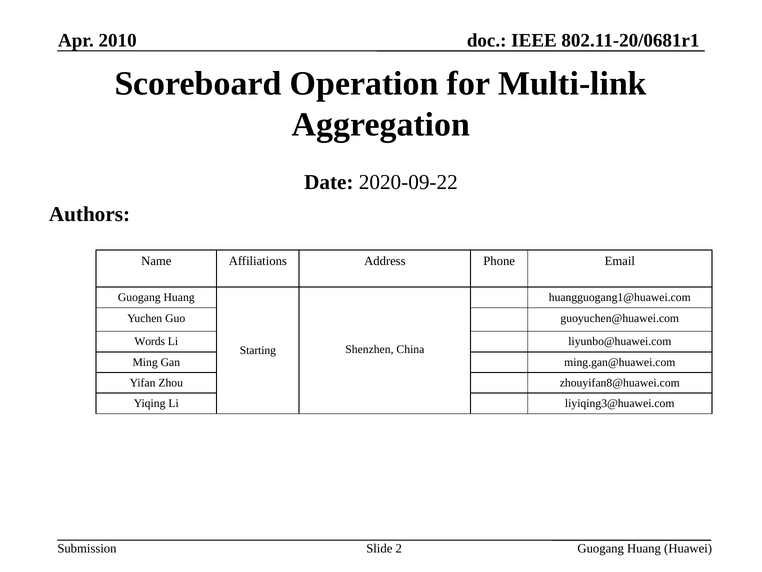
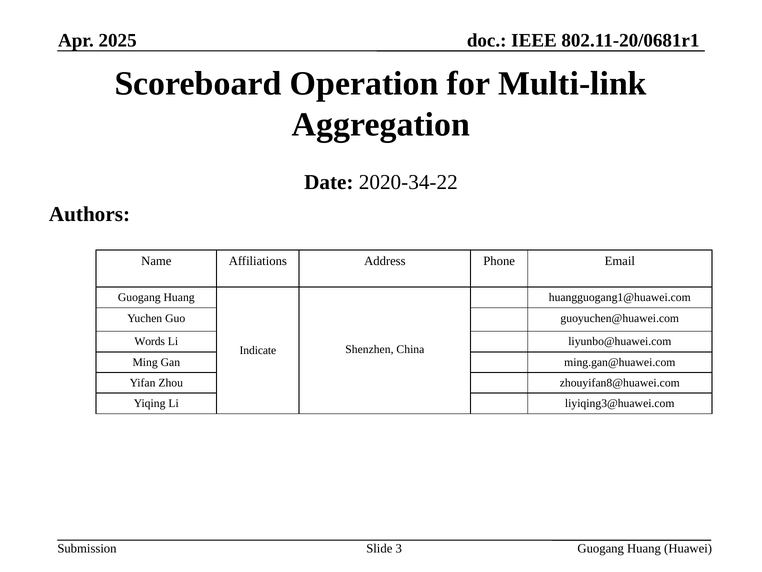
2010: 2010 -> 2025
2020-09-22: 2020-09-22 -> 2020-34-22
Starting: Starting -> Indicate
2: 2 -> 3
